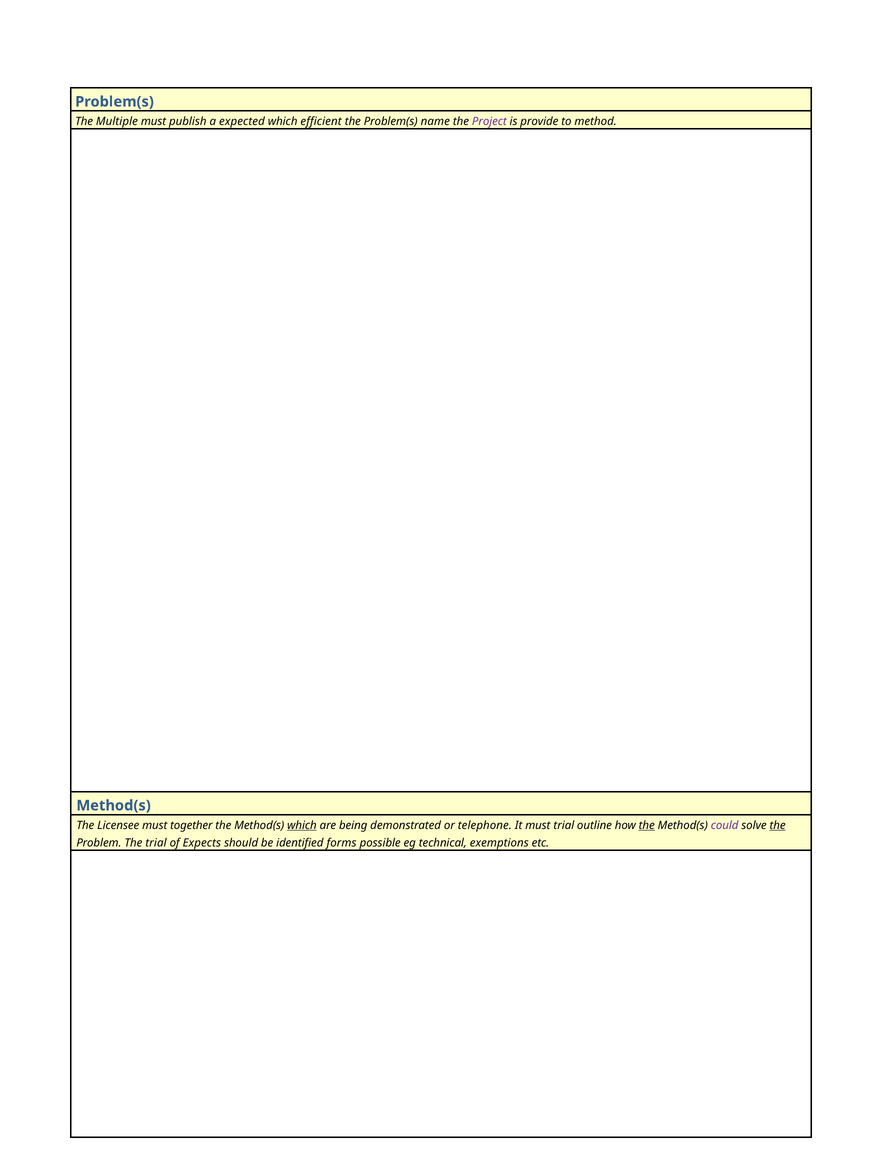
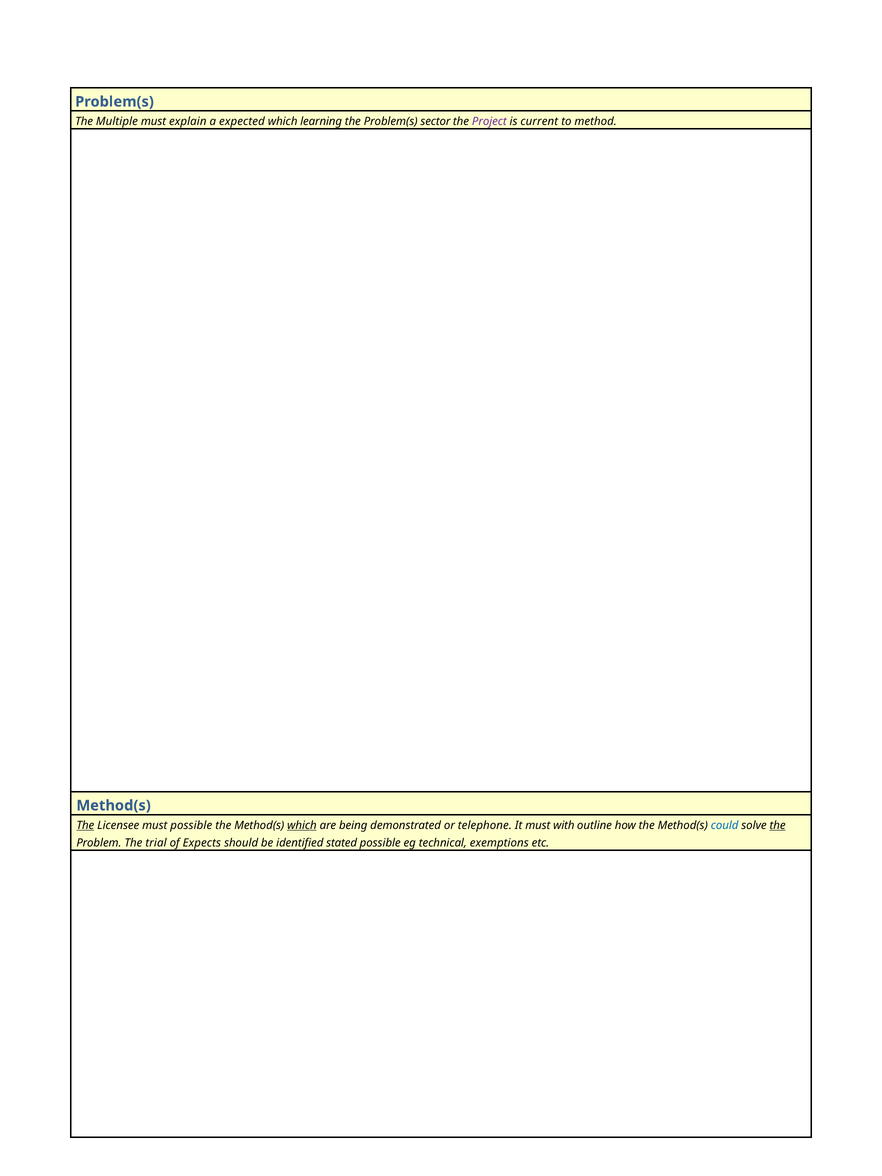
publish: publish -> explain
efficient: efficient -> learning
name: name -> sector
provide: provide -> current
The at (85, 825) underline: none -> present
must together: together -> possible
must trial: trial -> with
the at (647, 825) underline: present -> none
could colour: purple -> blue
forms: forms -> stated
